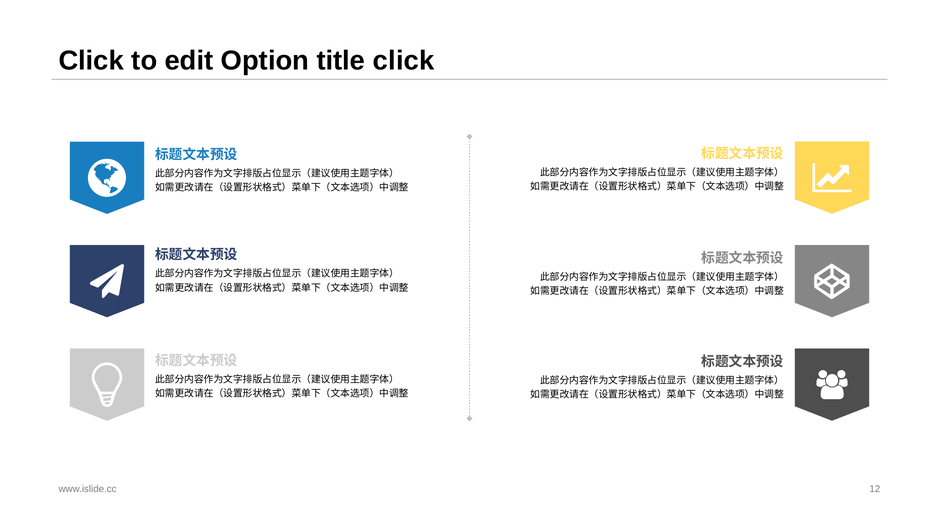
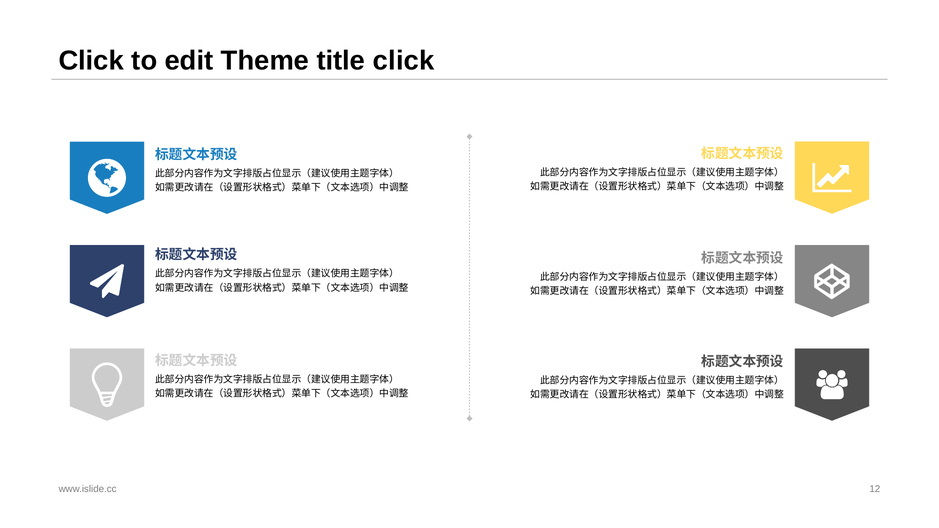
Option: Option -> Theme
